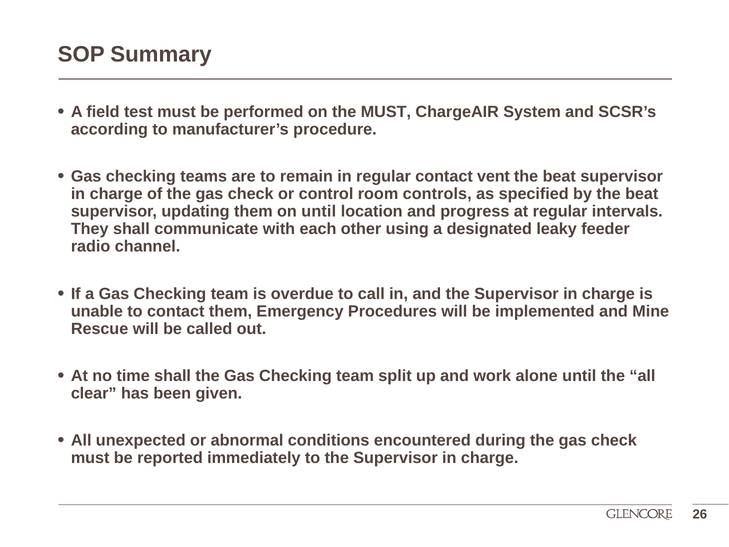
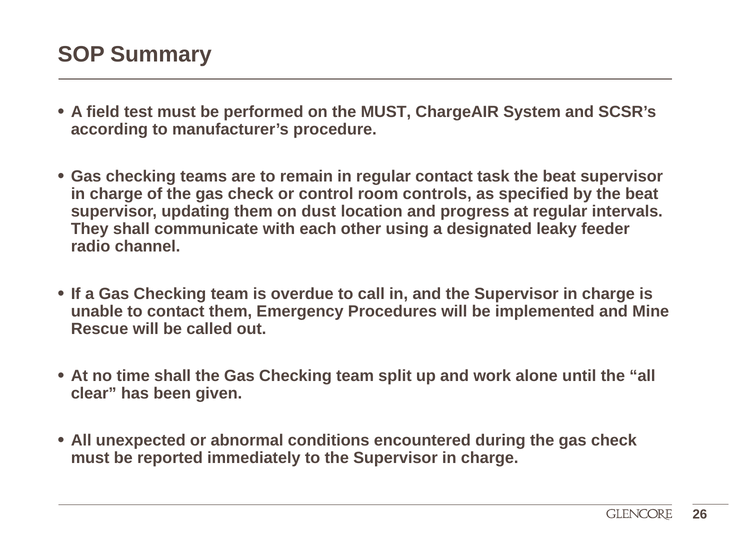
vent: vent -> task
on until: until -> dust
